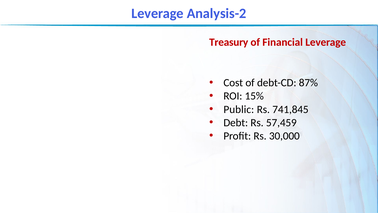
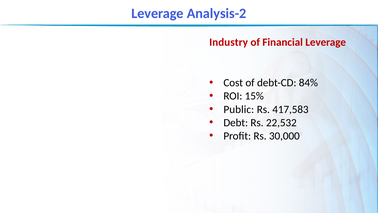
Treasury: Treasury -> Industry
87%: 87% -> 84%
741,845: 741,845 -> 417,583
57,459: 57,459 -> 22,532
